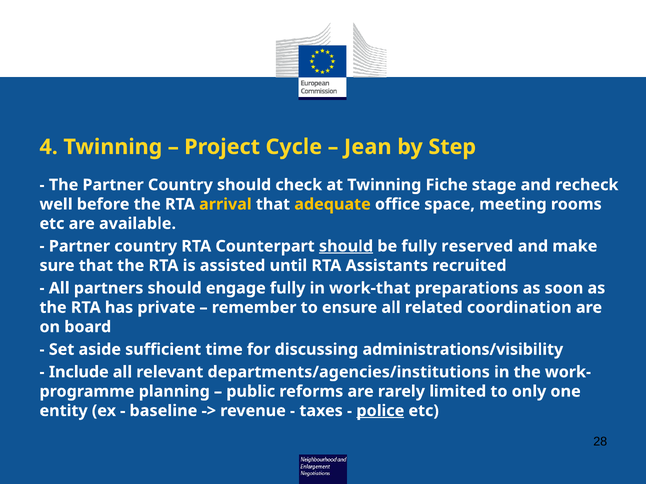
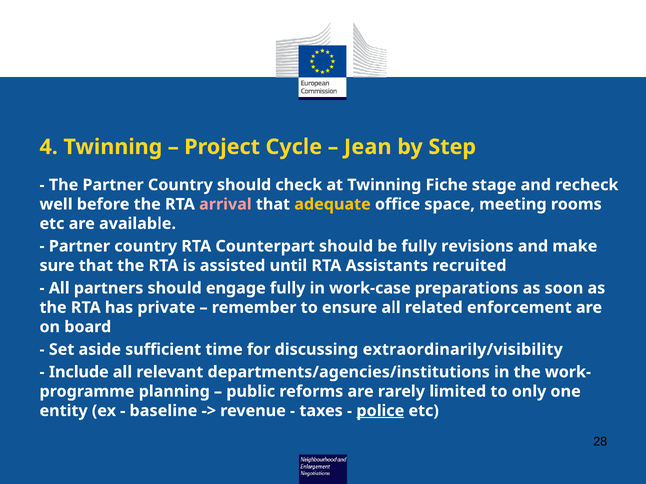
arrival colour: yellow -> pink
should at (346, 246) underline: present -> none
reserved: reserved -> revisions
work-that: work-that -> work-case
coordination: coordination -> enforcement
administrations/visibility: administrations/visibility -> extraordinarily/visibility
